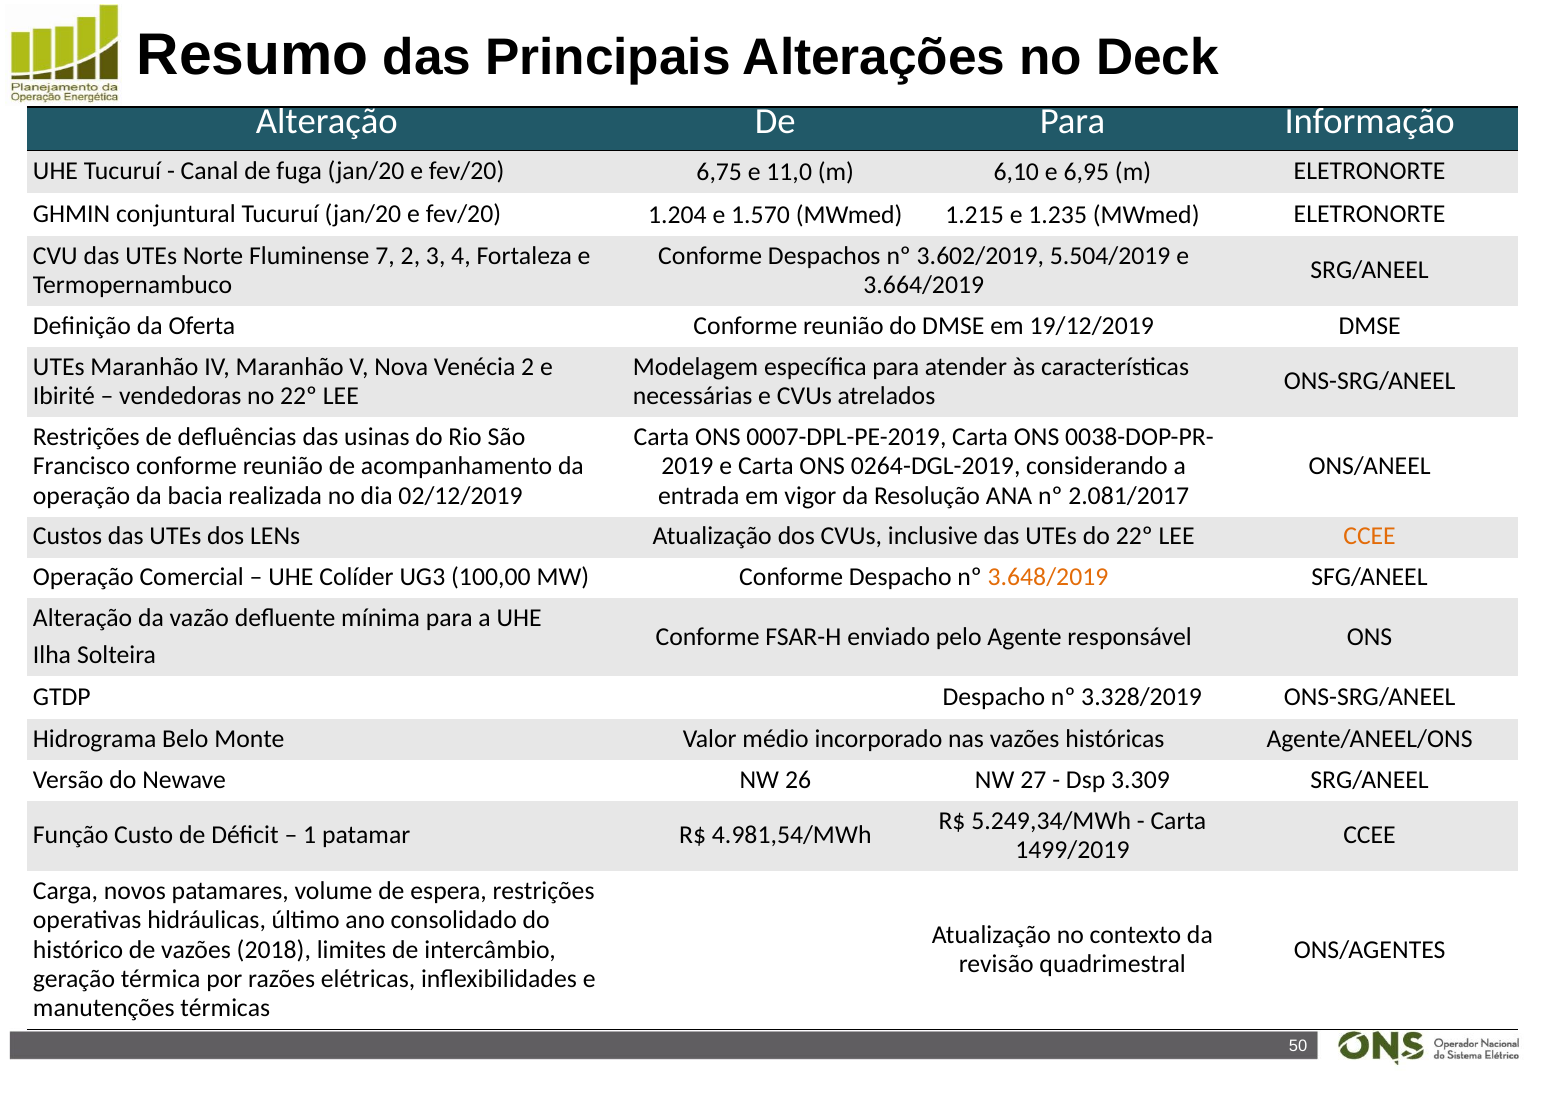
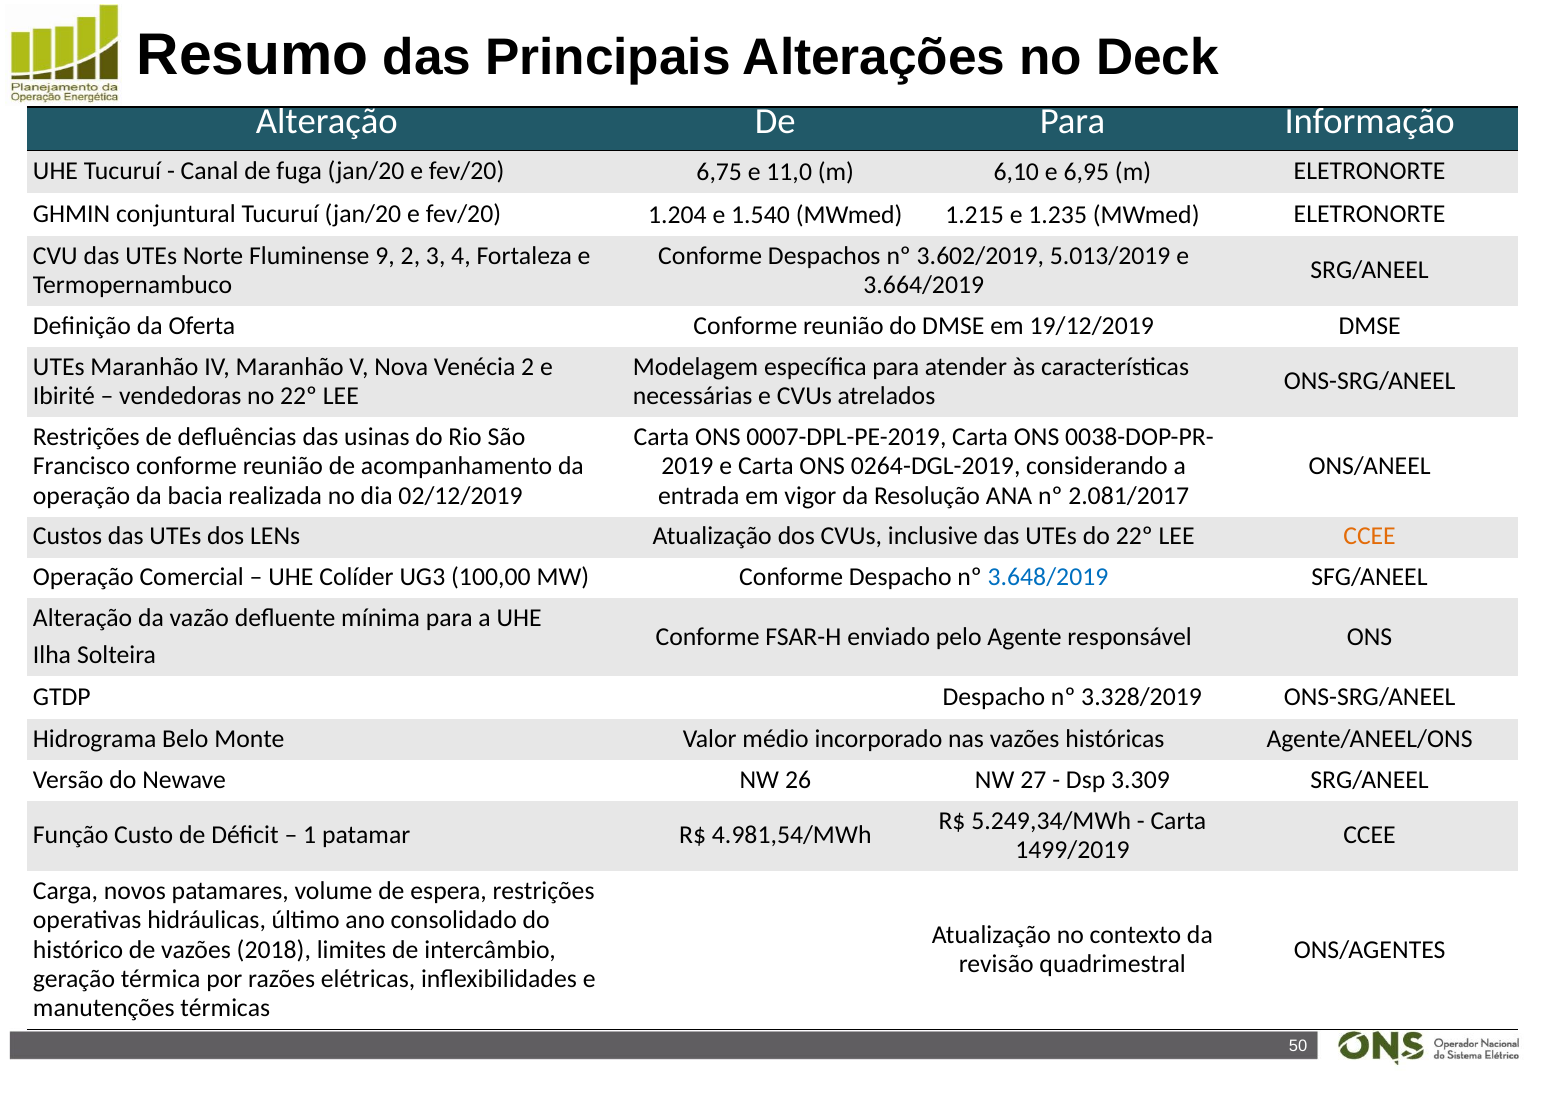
1.570: 1.570 -> 1.540
7: 7 -> 9
5.504/2019: 5.504/2019 -> 5.013/2019
3.648/2019 colour: orange -> blue
